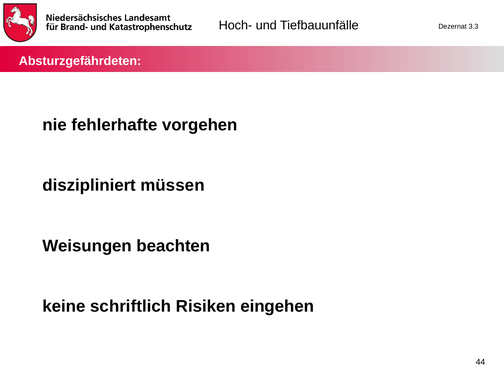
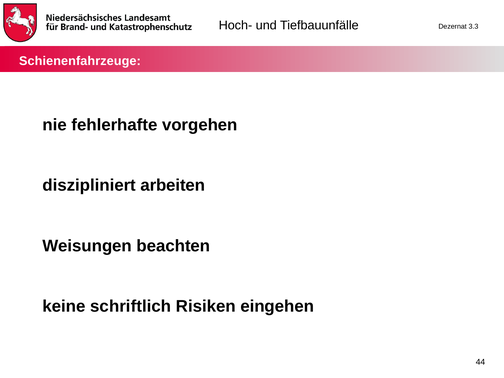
Absturzgefährdeten: Absturzgefährdeten -> Schienenfahrzeuge
müssen: müssen -> arbeiten
